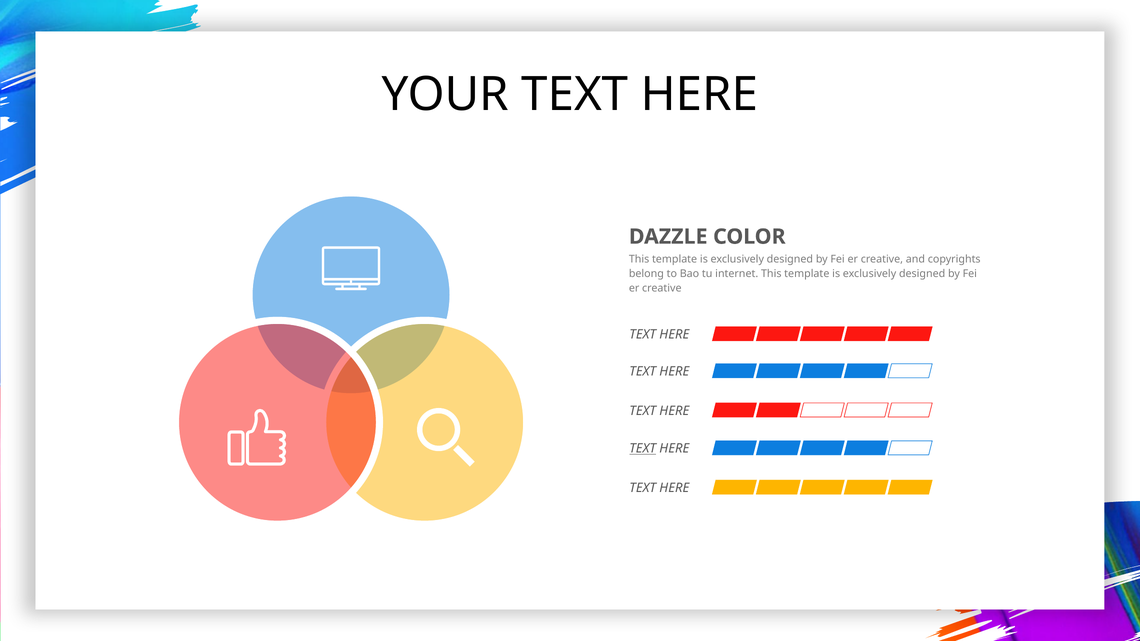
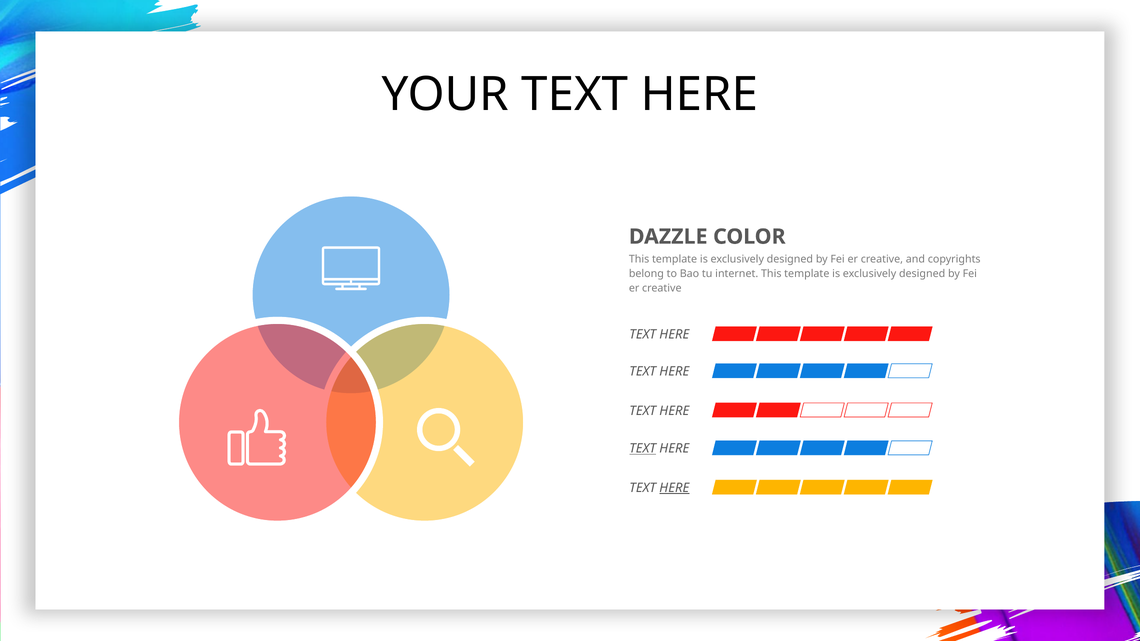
HERE at (674, 488) underline: none -> present
